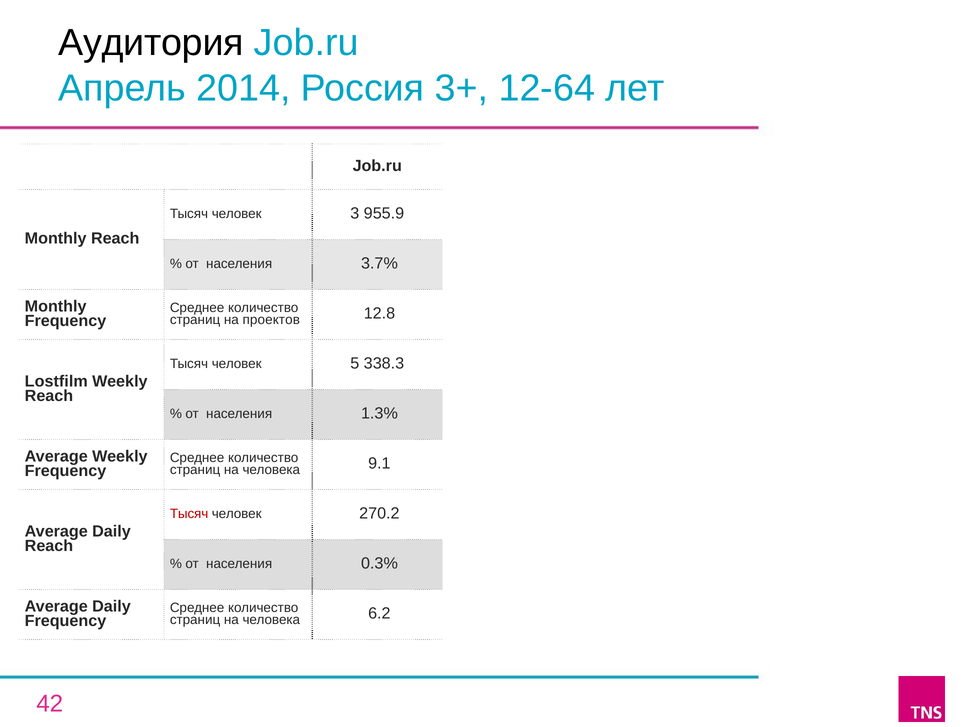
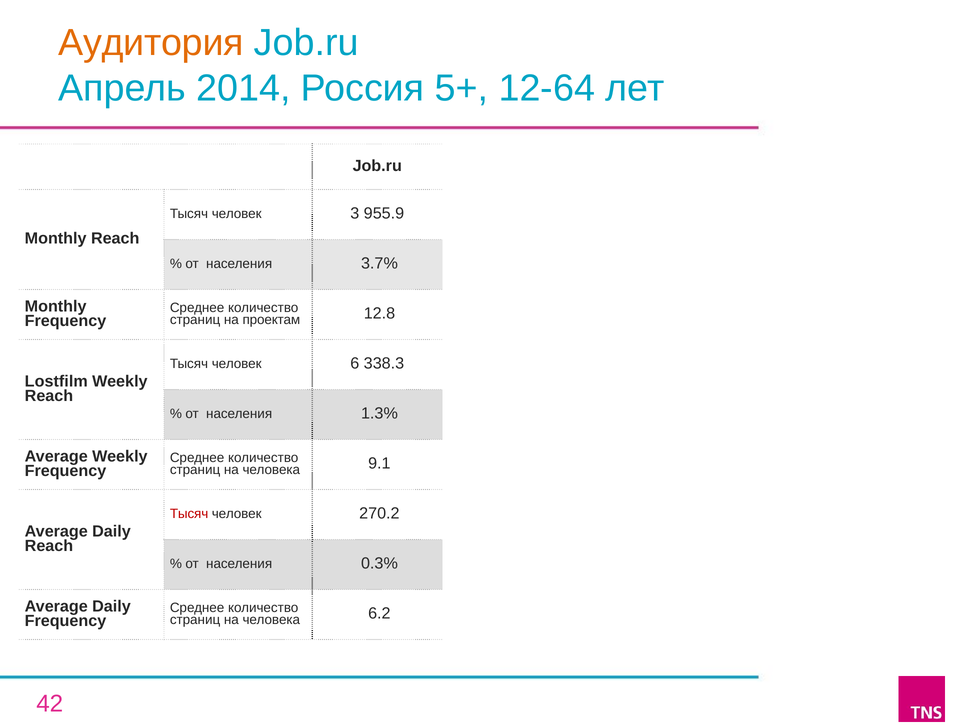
Аудитория colour: black -> orange
3+: 3+ -> 5+
проектов: проектов -> проектам
5: 5 -> 6
